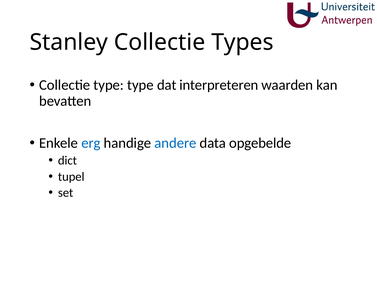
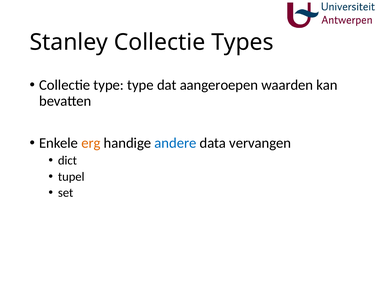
interpreteren: interpreteren -> aangeroepen
erg colour: blue -> orange
opgebelde: opgebelde -> vervangen
